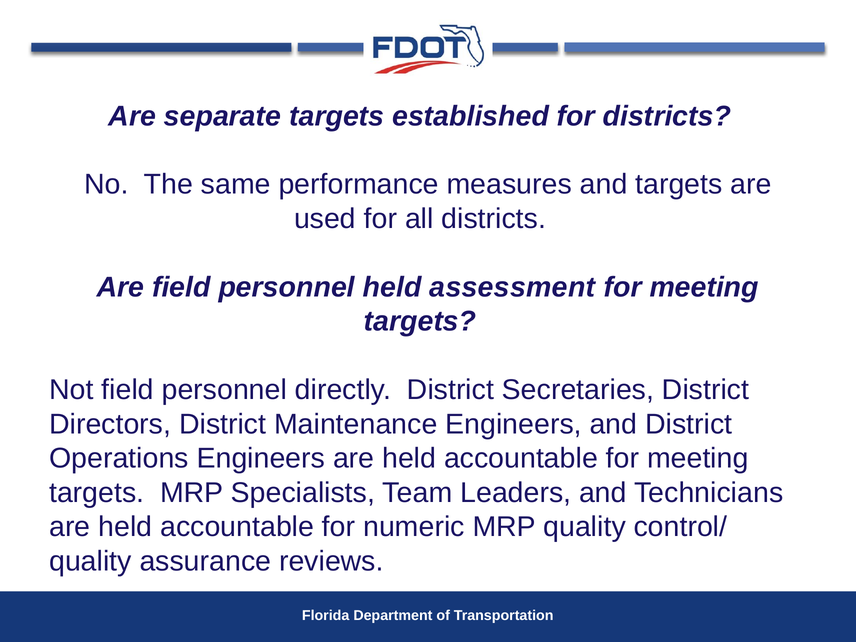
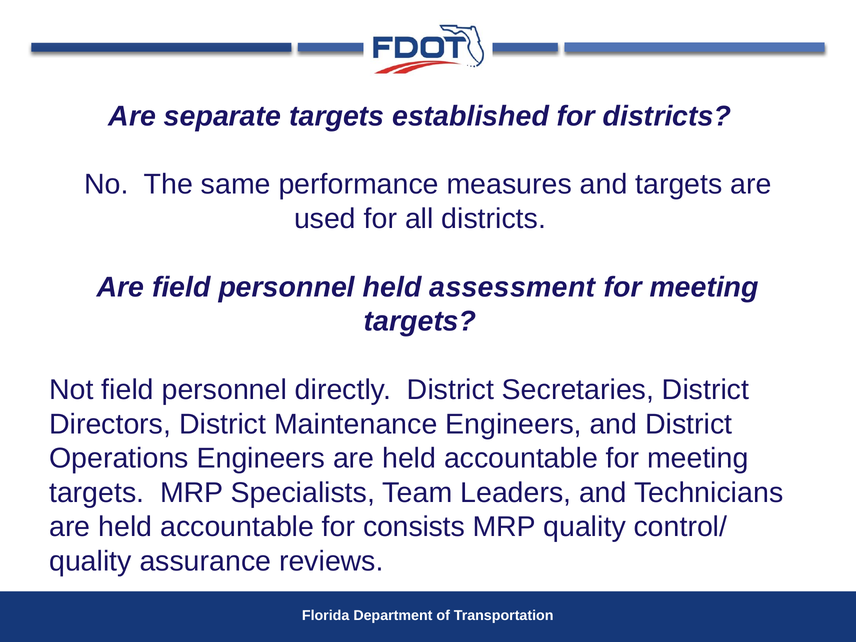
numeric: numeric -> consists
